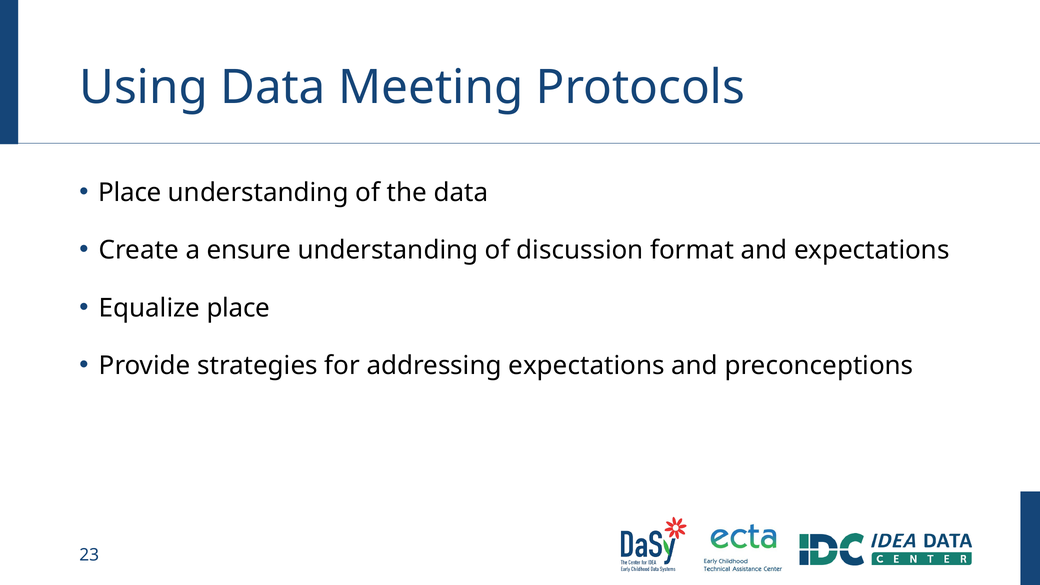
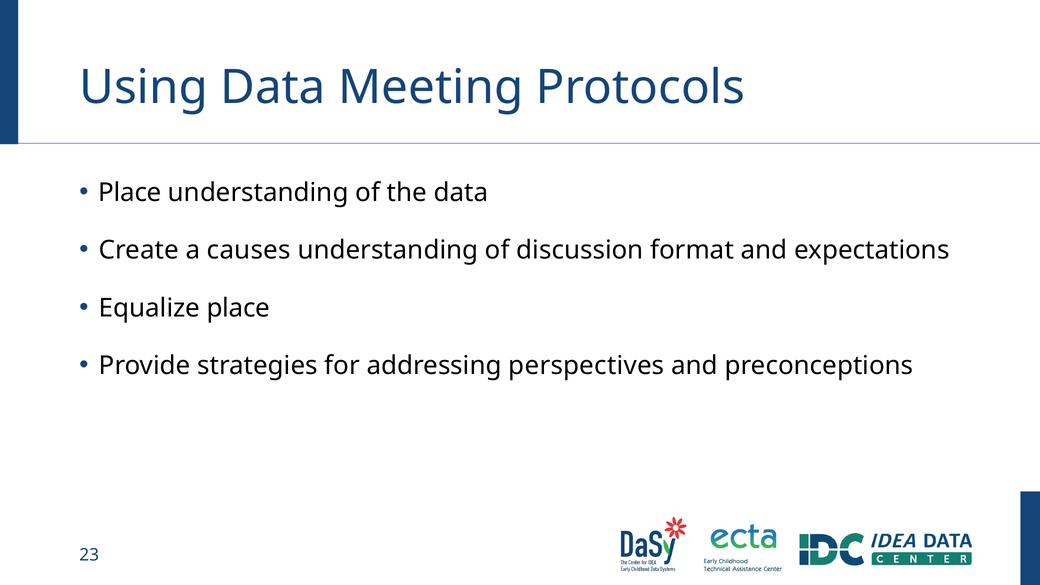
ensure: ensure -> causes
addressing expectations: expectations -> perspectives
